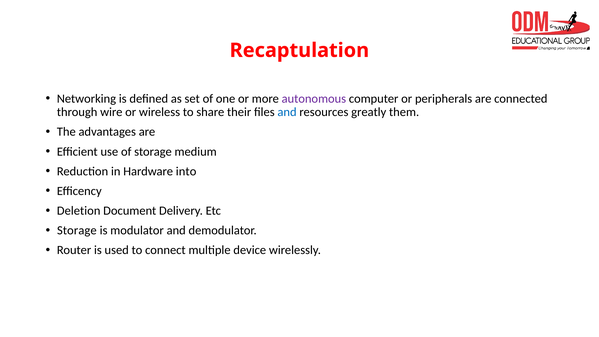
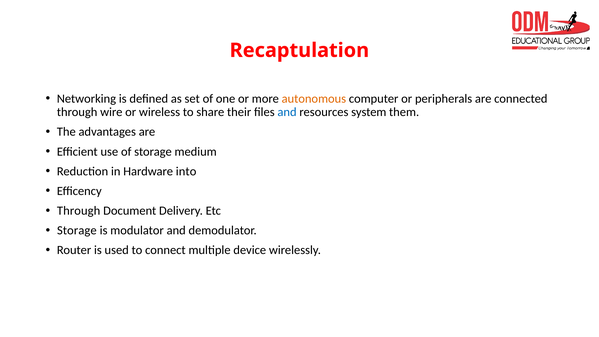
autonomous colour: purple -> orange
greatly: greatly -> system
Deletion at (79, 211): Deletion -> Through
